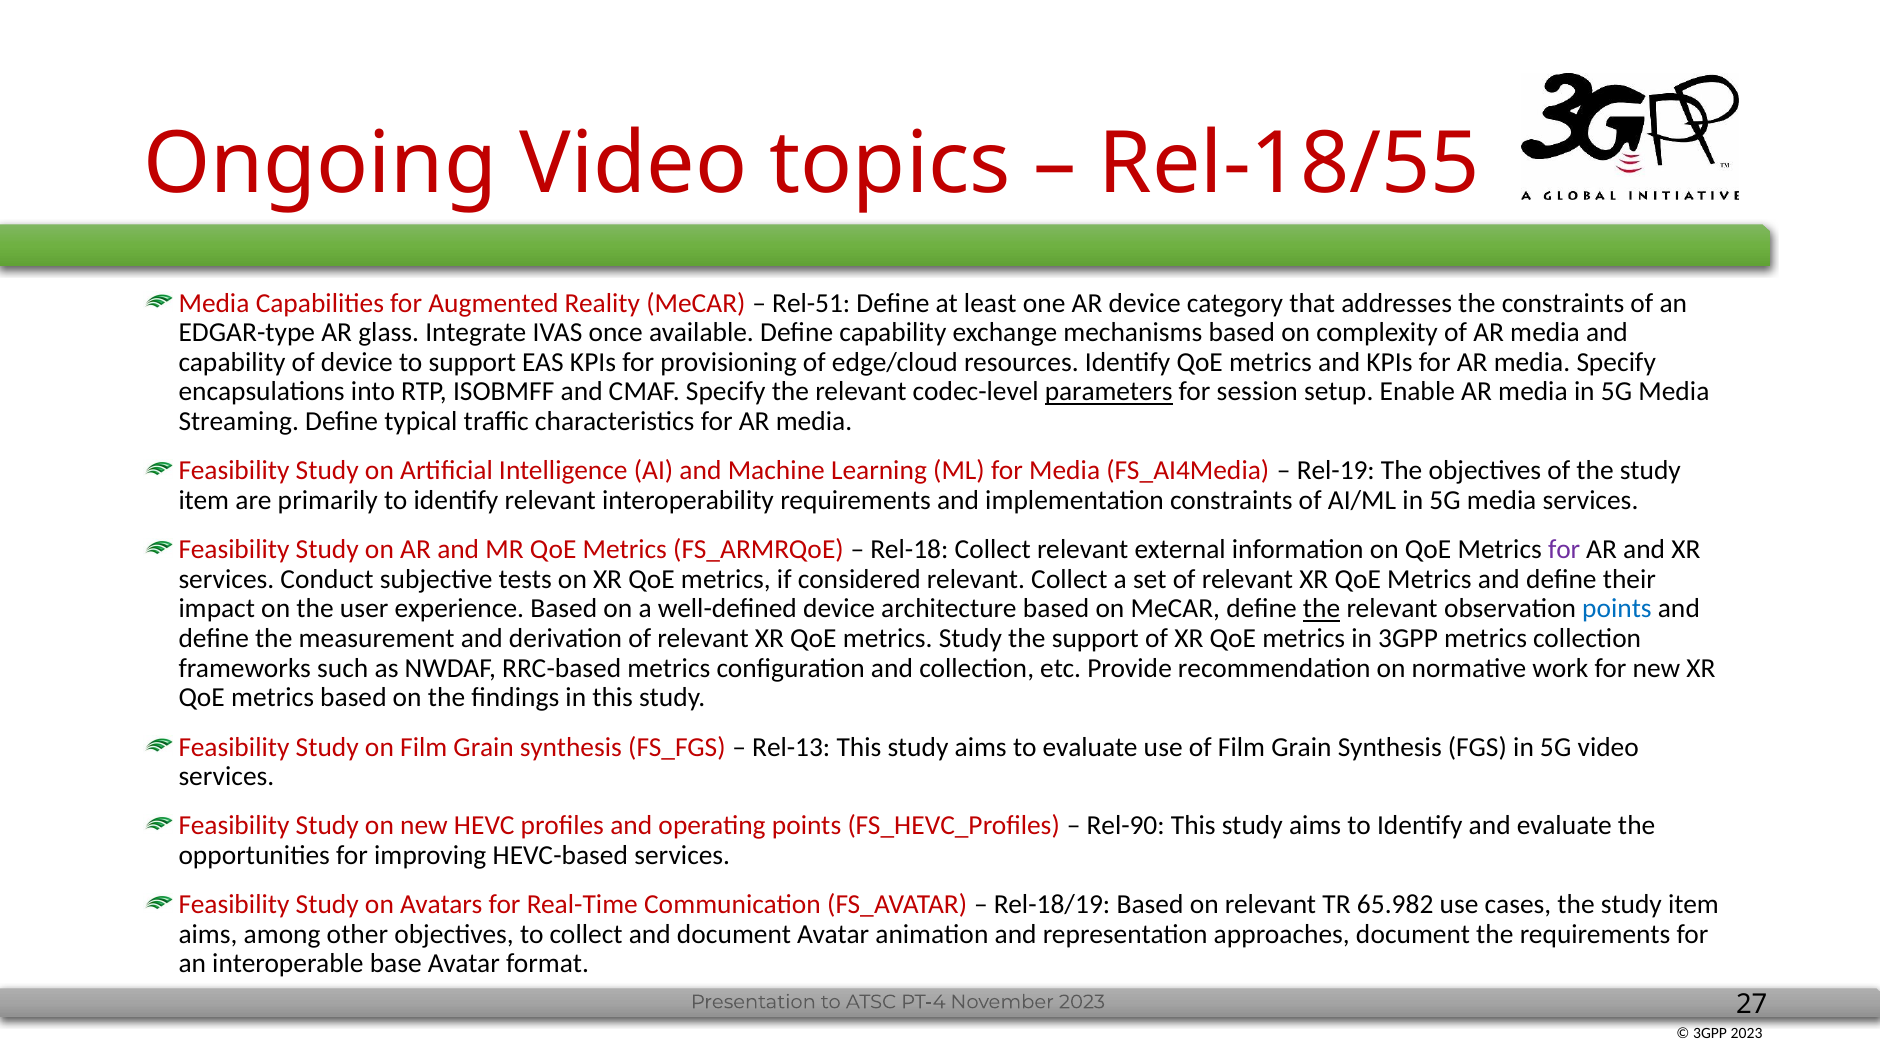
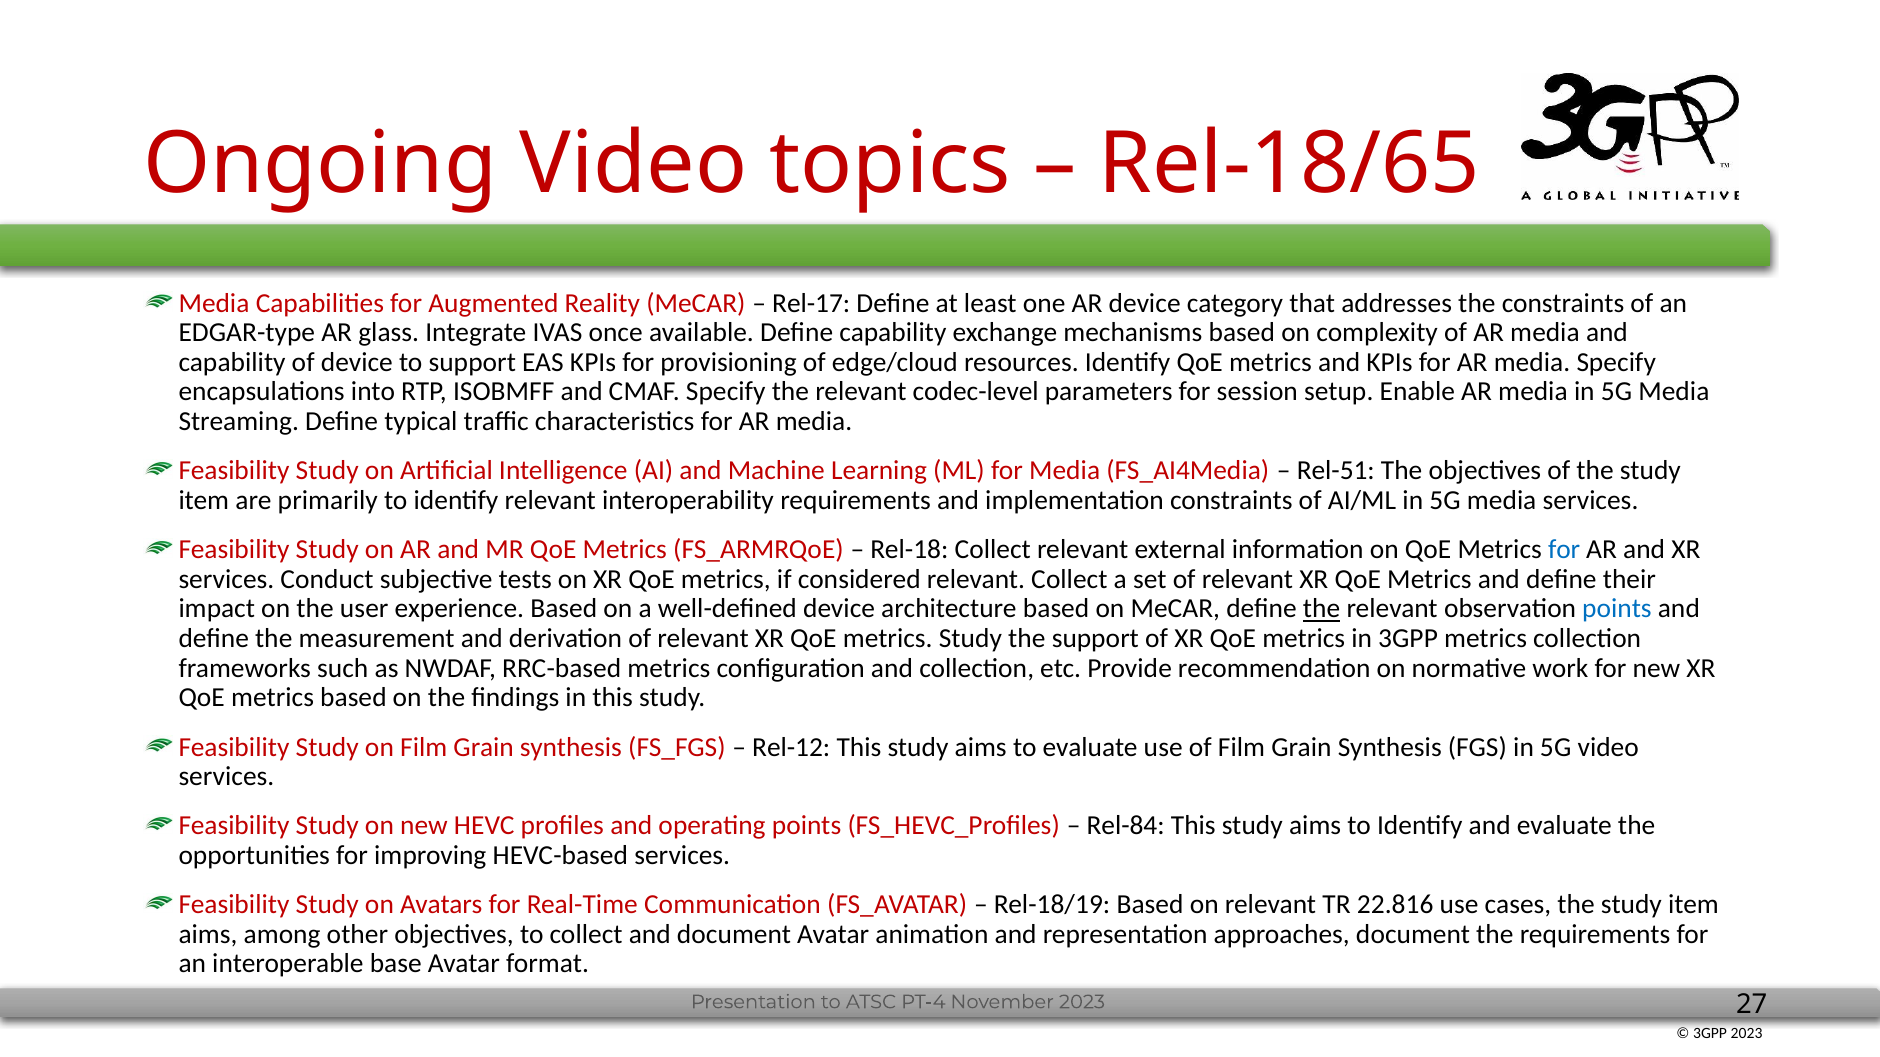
Rel-18/55: Rel-18/55 -> Rel-18/65
Rel-51: Rel-51 -> Rel-17
parameters underline: present -> none
Rel-19: Rel-19 -> Rel-51
for at (1564, 550) colour: purple -> blue
Rel-13: Rel-13 -> Rel-12
Rel-90: Rel-90 -> Rel-84
65.982: 65.982 -> 22.816
